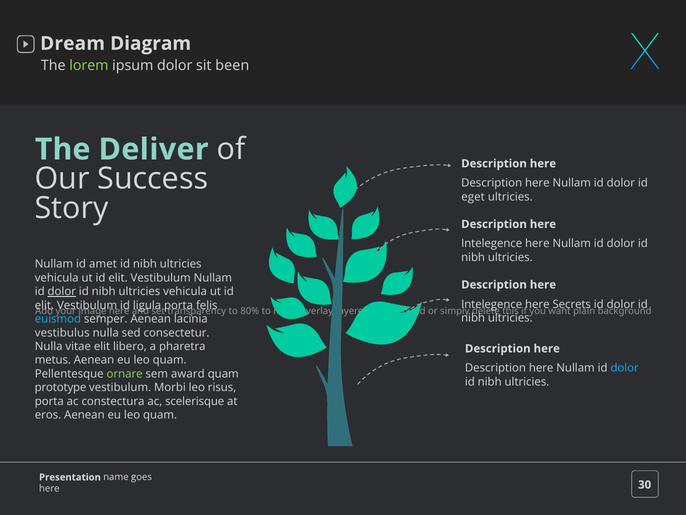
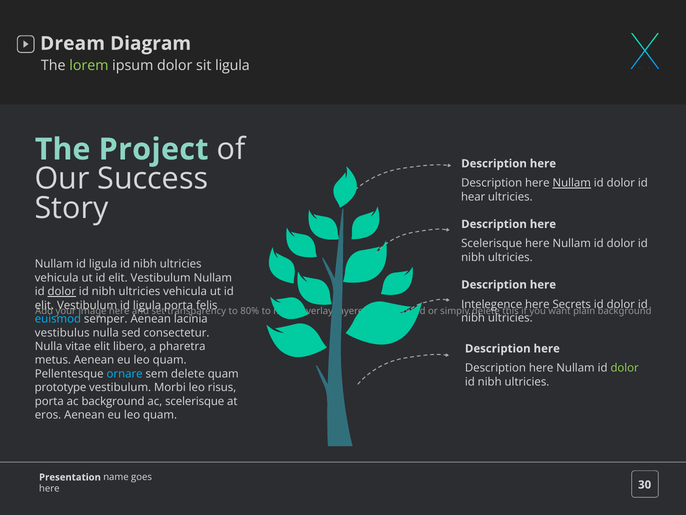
sit been: been -> ligula
Deliver: Deliver -> Project
Nullam at (572, 183) underline: none -> present
eget: eget -> hear
Intelegence at (492, 243): Intelegence -> Scelerisque
Nullam id amet: amet -> ligula
dolor at (625, 368) colour: light blue -> light green
ornare colour: light green -> light blue
sem award: award -> delete
ac constectura: constectura -> background
